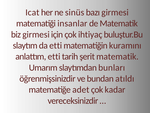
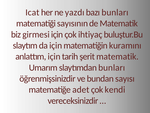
sinüs: sinüs -> yazdı
bazı girmesi: girmesi -> bunları
insanlar: insanlar -> sayısının
da etti: etti -> için
anlattım etti: etti -> için
atıldı: atıldı -> sayısı
kadar: kadar -> kendi
